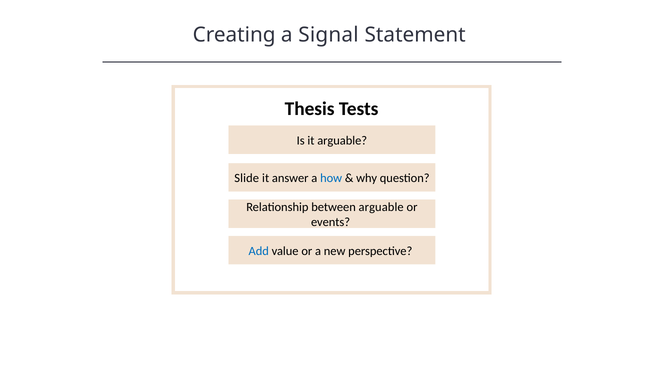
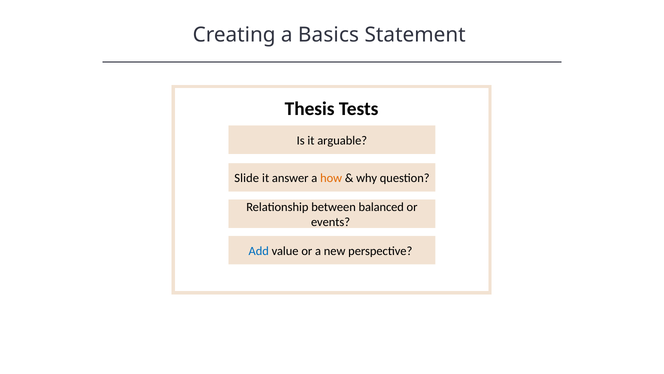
Signal: Signal -> Basics
how colour: blue -> orange
between arguable: arguable -> balanced
